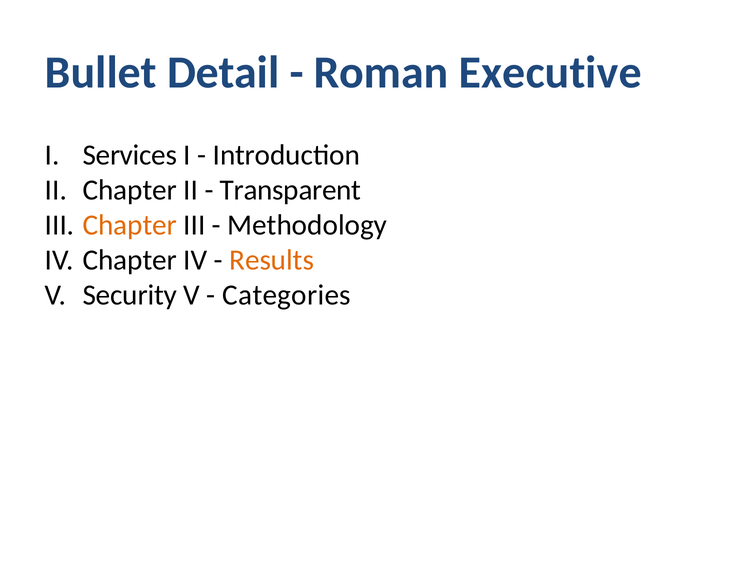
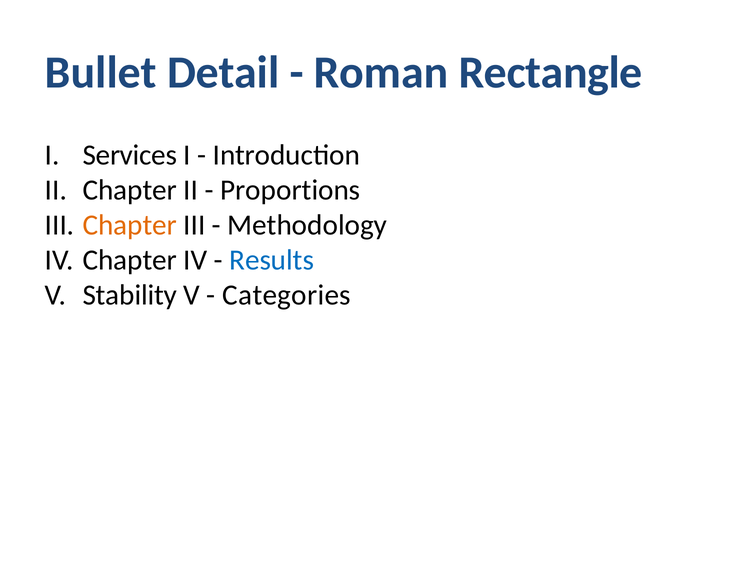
Executive: Executive -> Rectangle
Transparent: Transparent -> Proportions
Results colour: orange -> blue
Security: Security -> Stability
